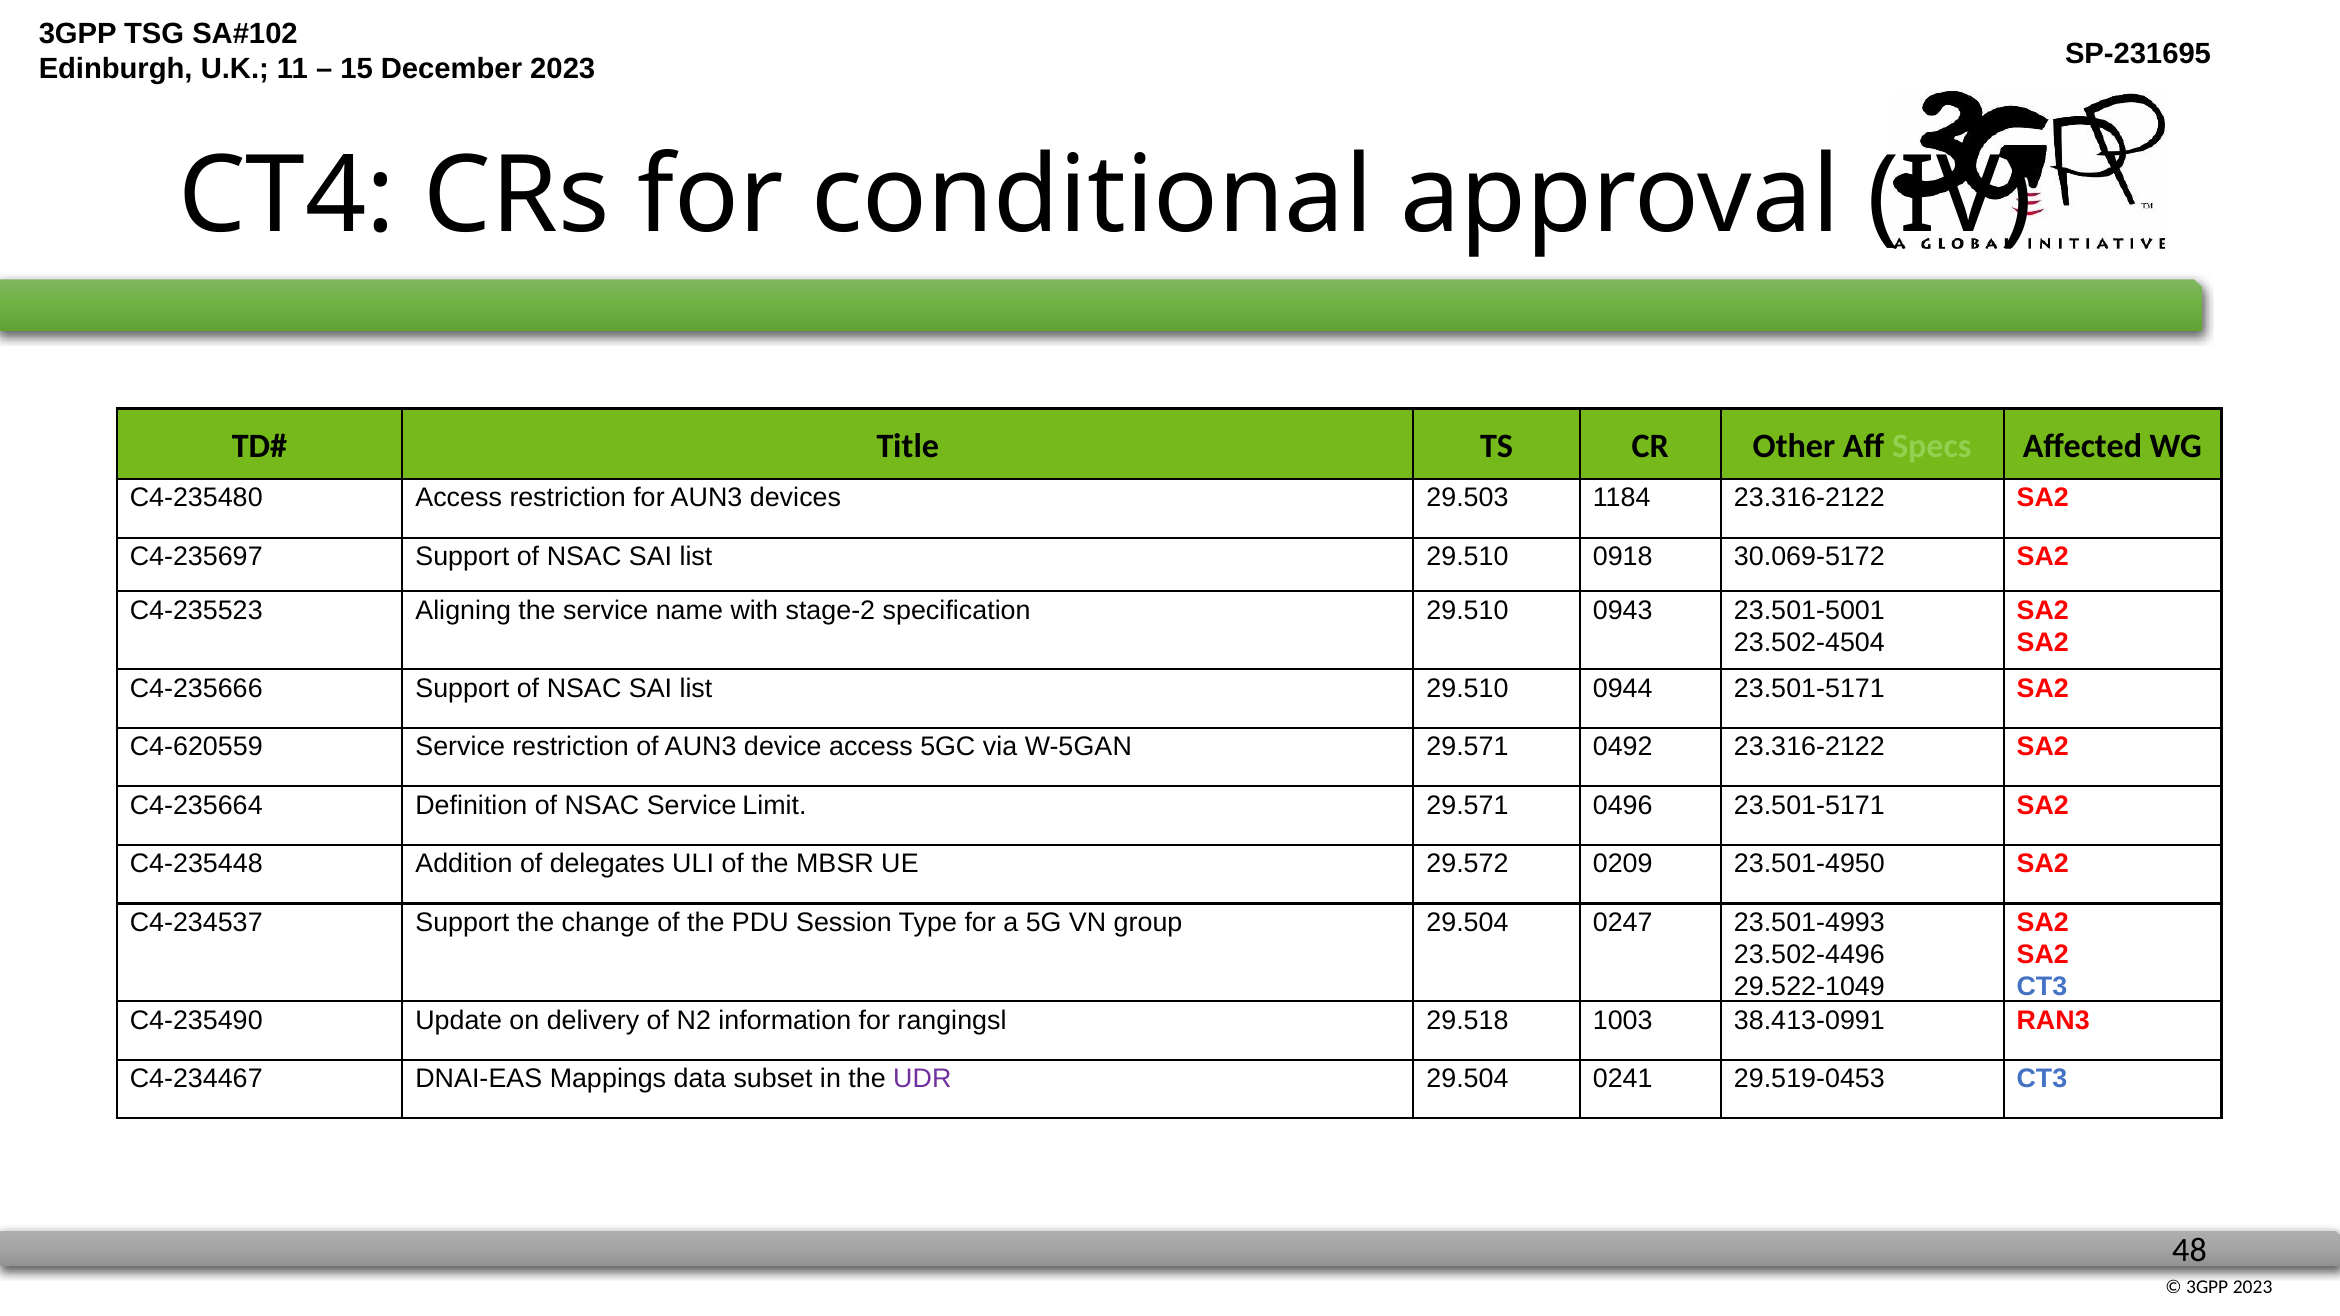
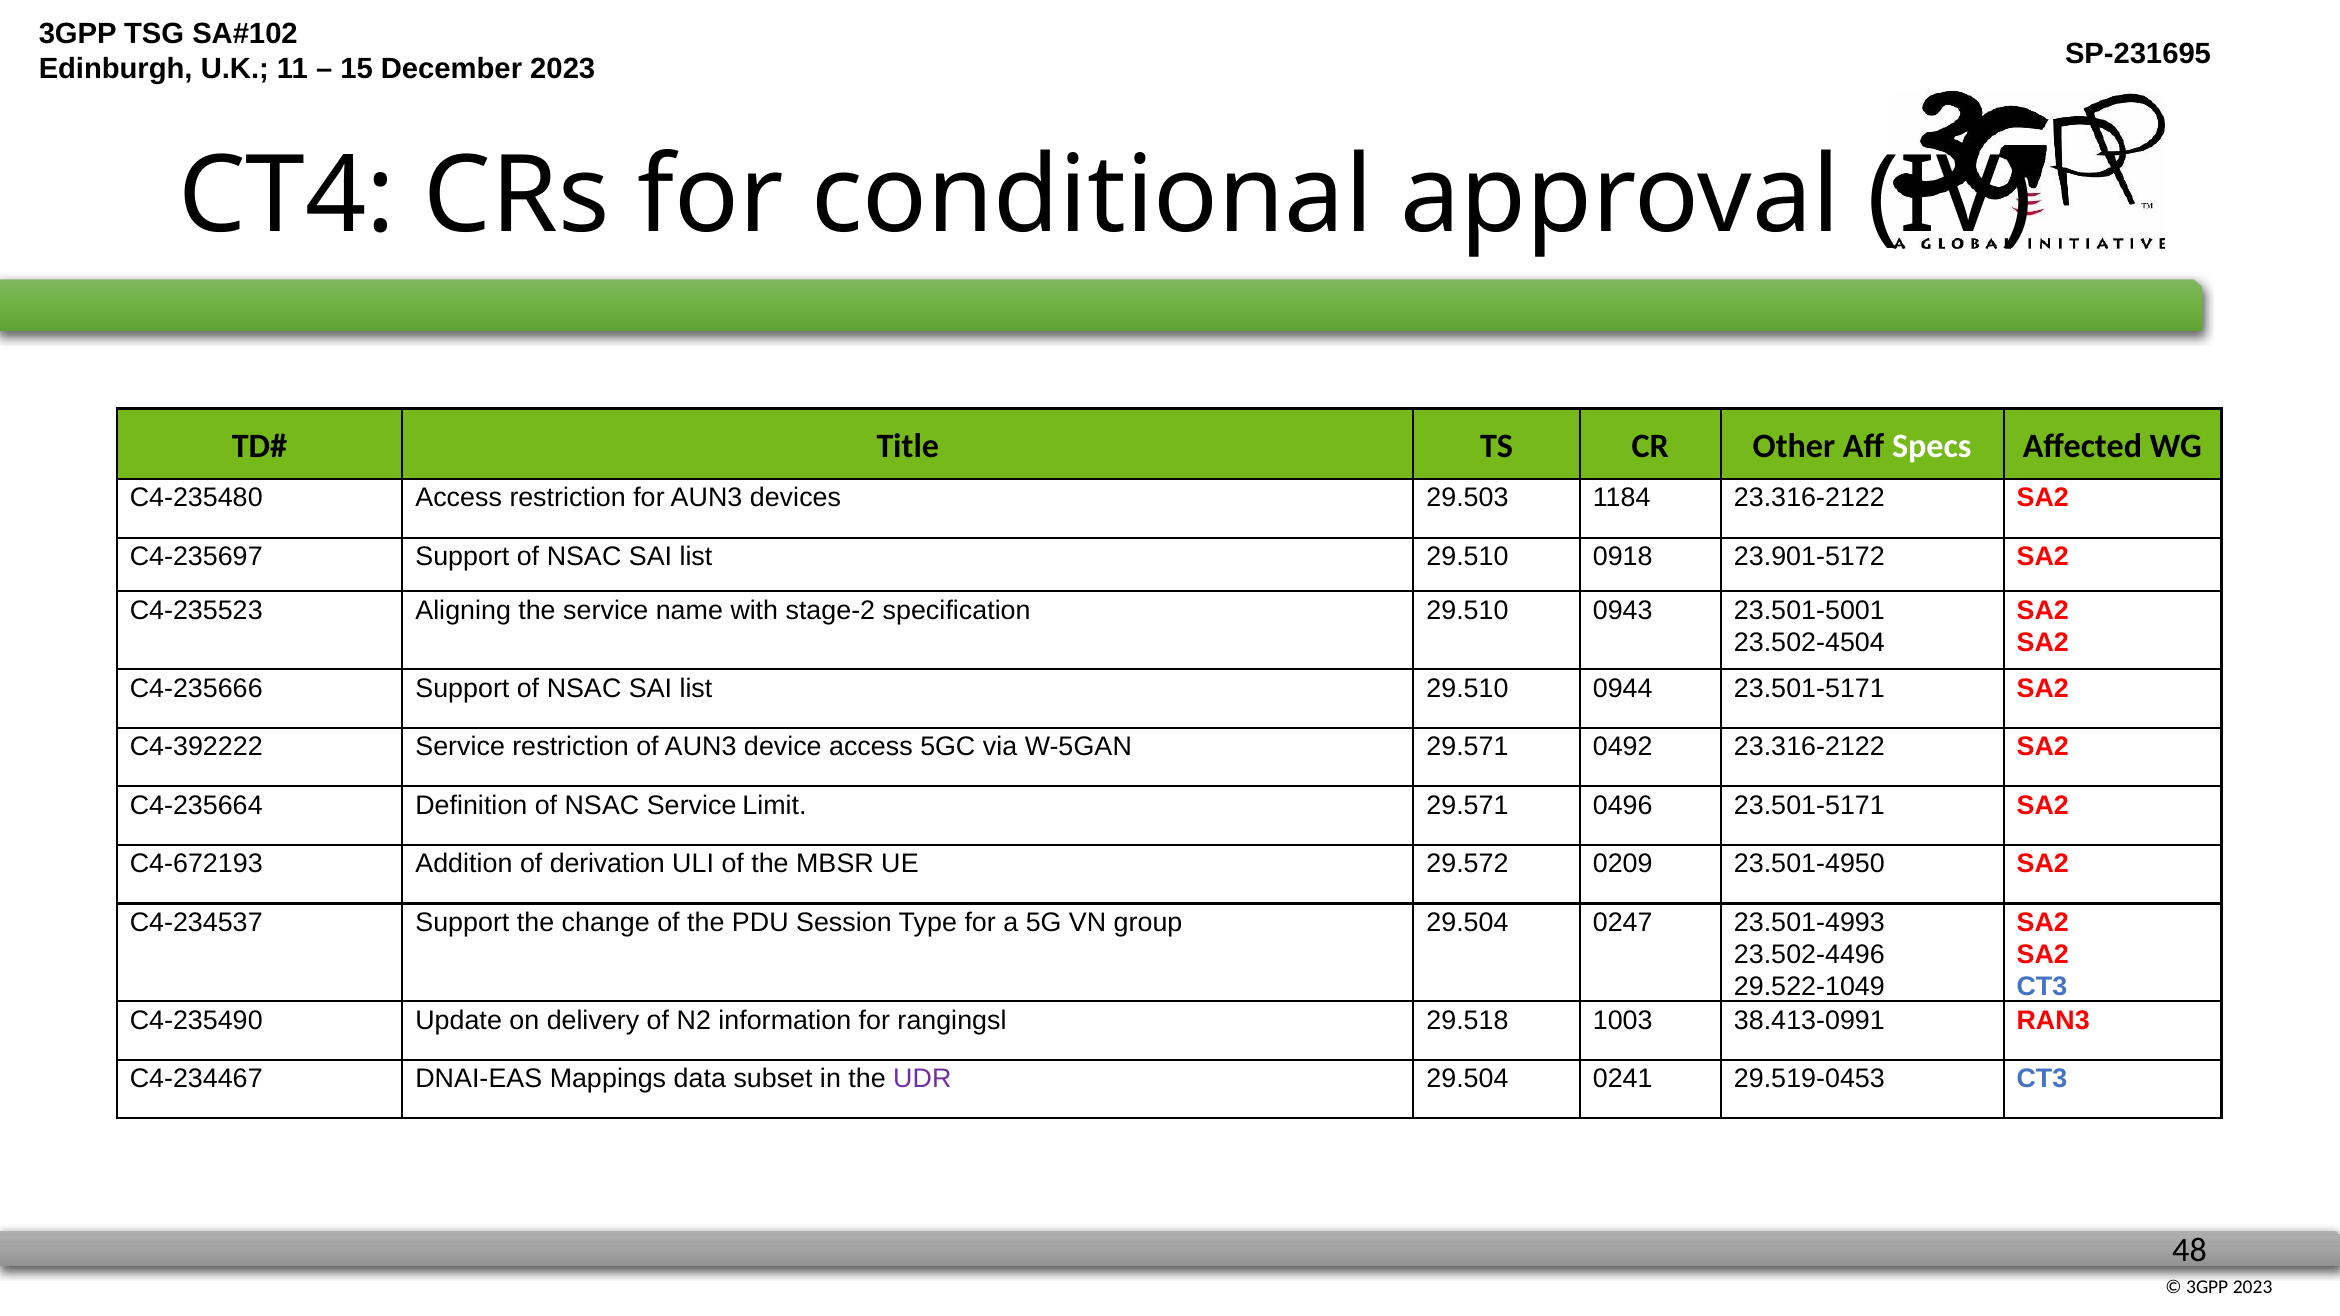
Specs colour: light green -> white
30.069-5172: 30.069-5172 -> 23.901-5172
C4-620559: C4-620559 -> C4-392222
C4-235448: C4-235448 -> C4-672193
delegates: delegates -> derivation
